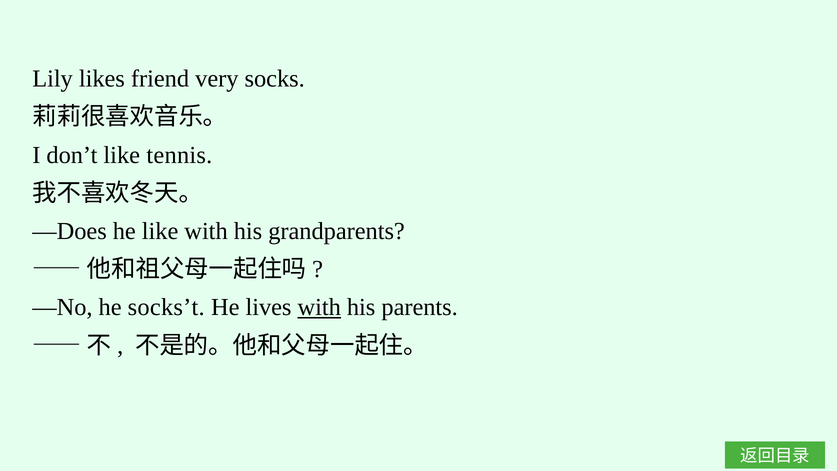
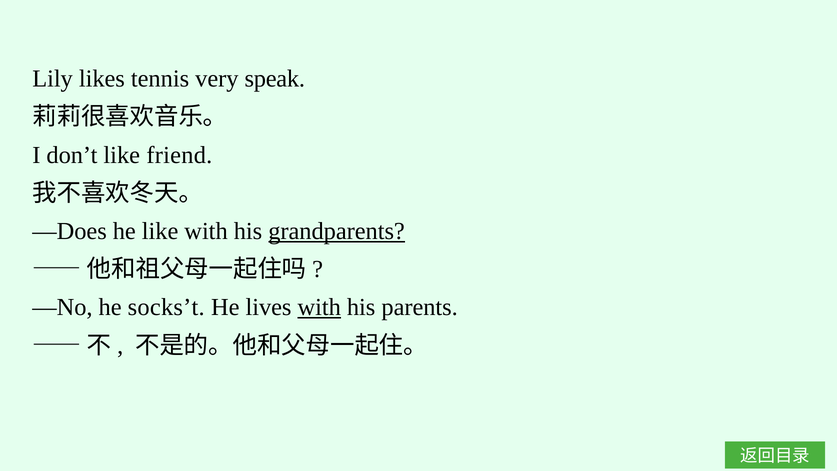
friend: friend -> tennis
socks: socks -> speak
tennis: tennis -> friend
grandparents underline: none -> present
